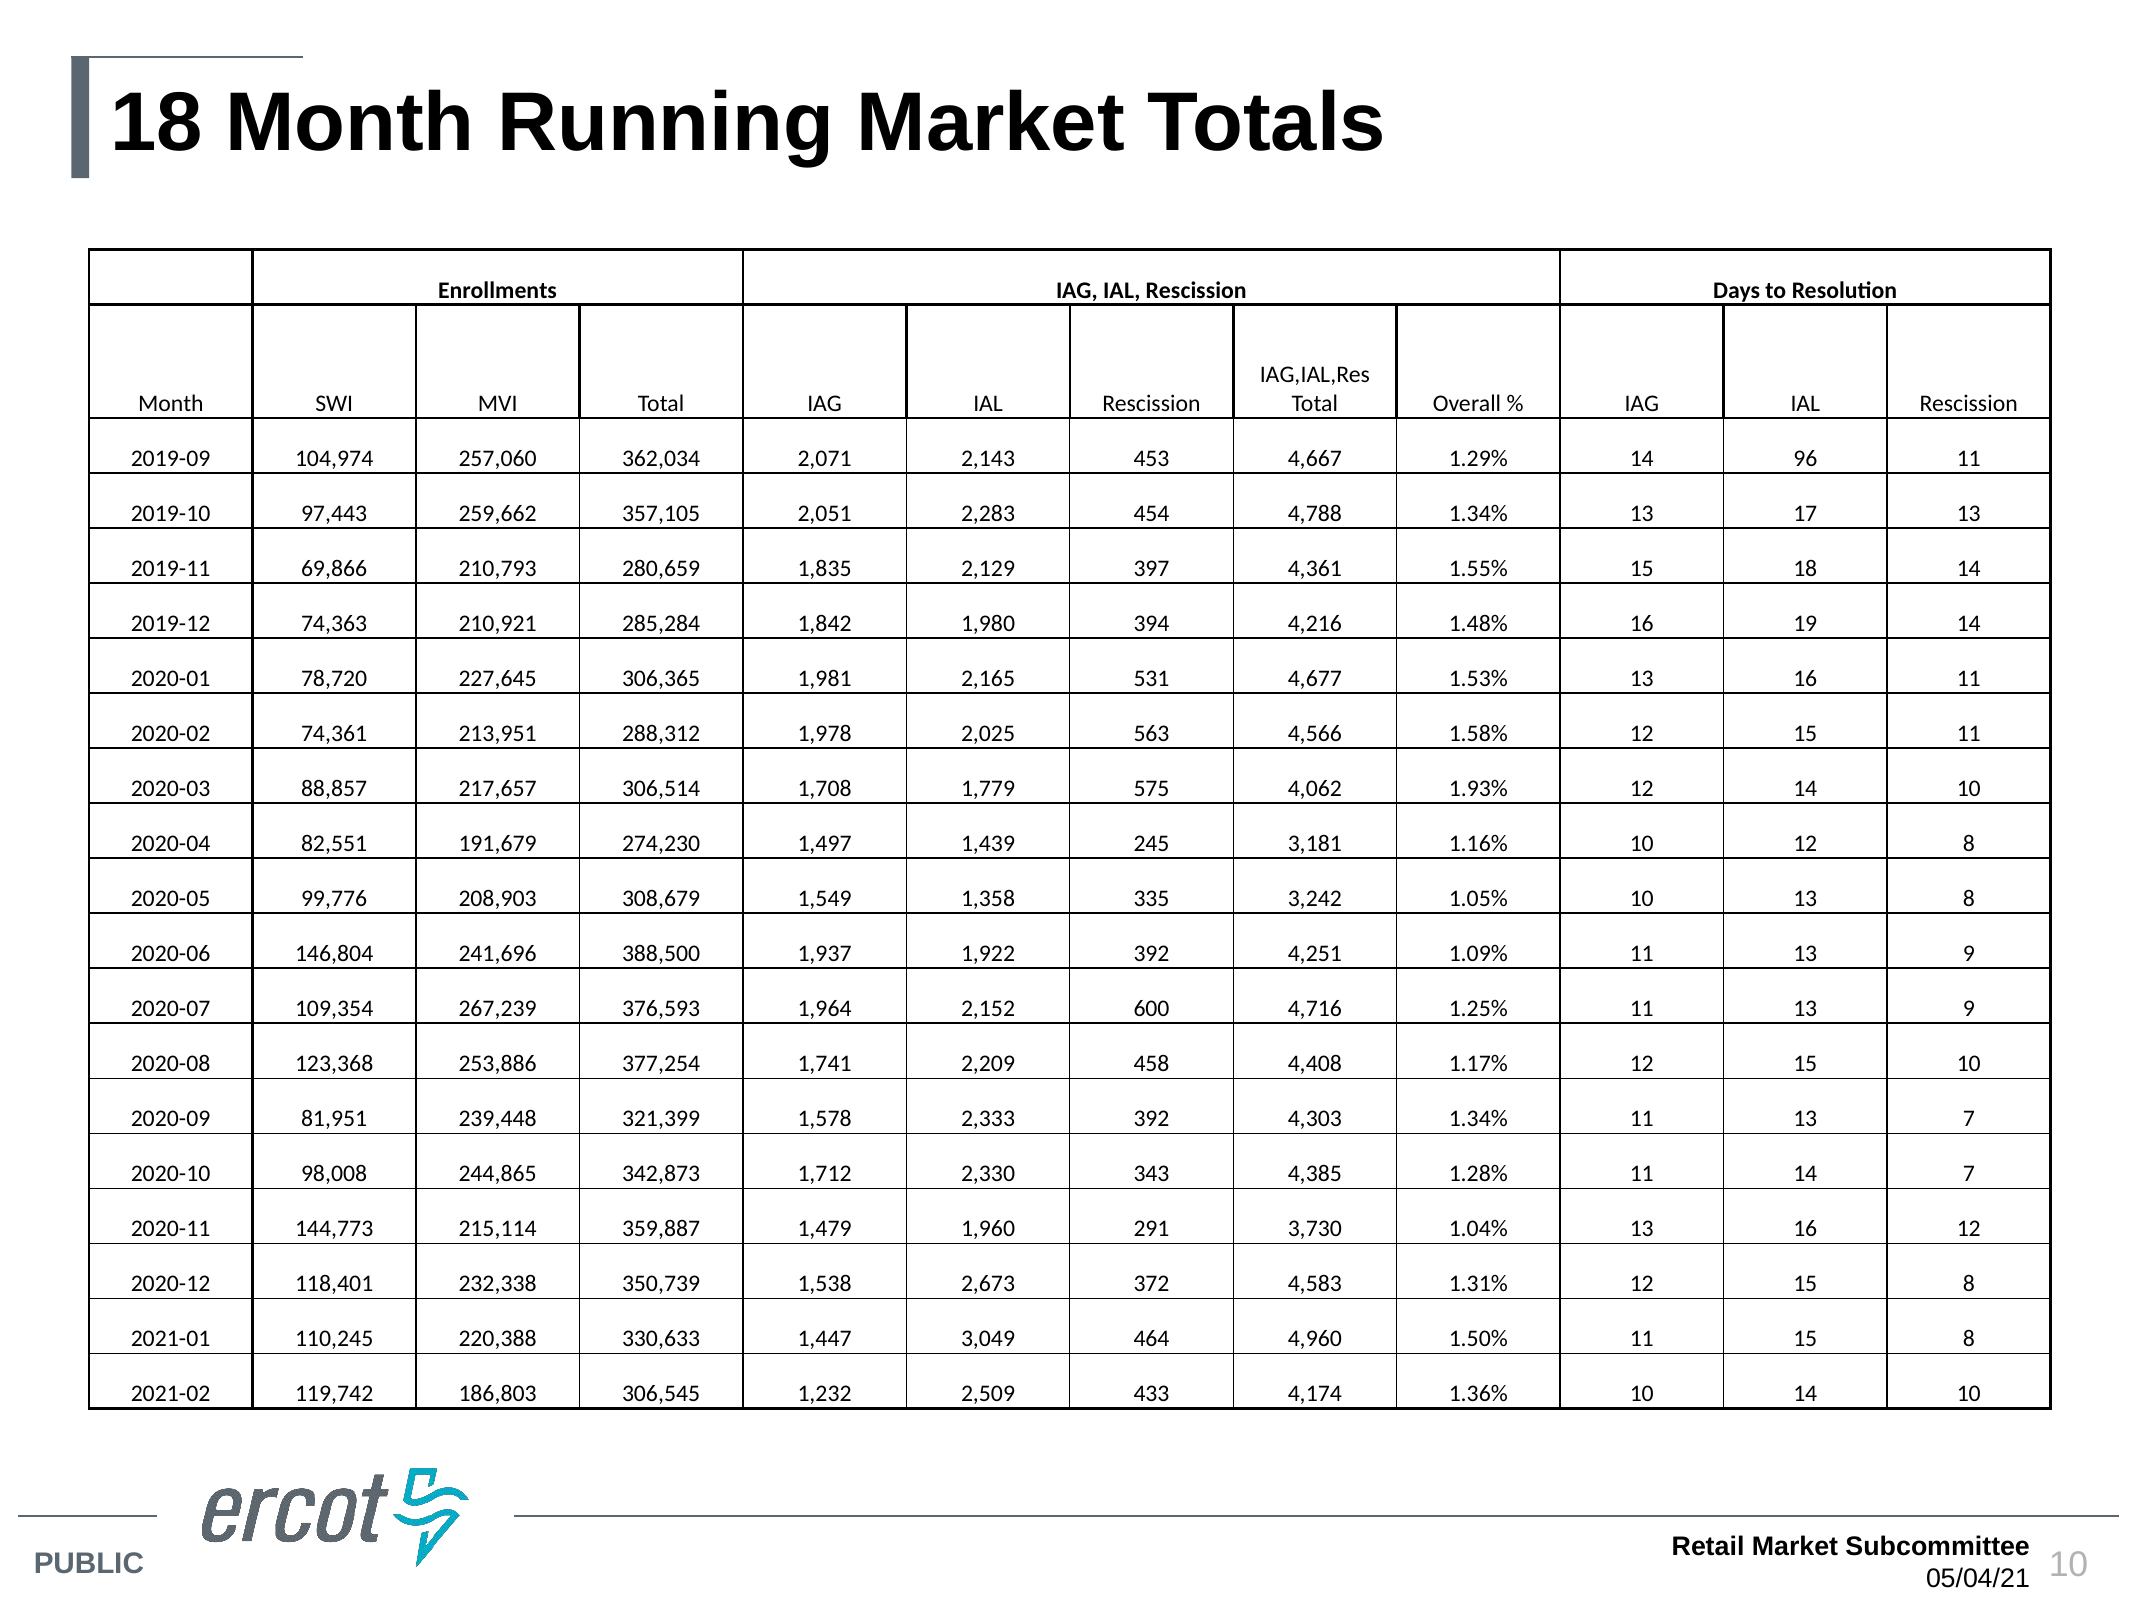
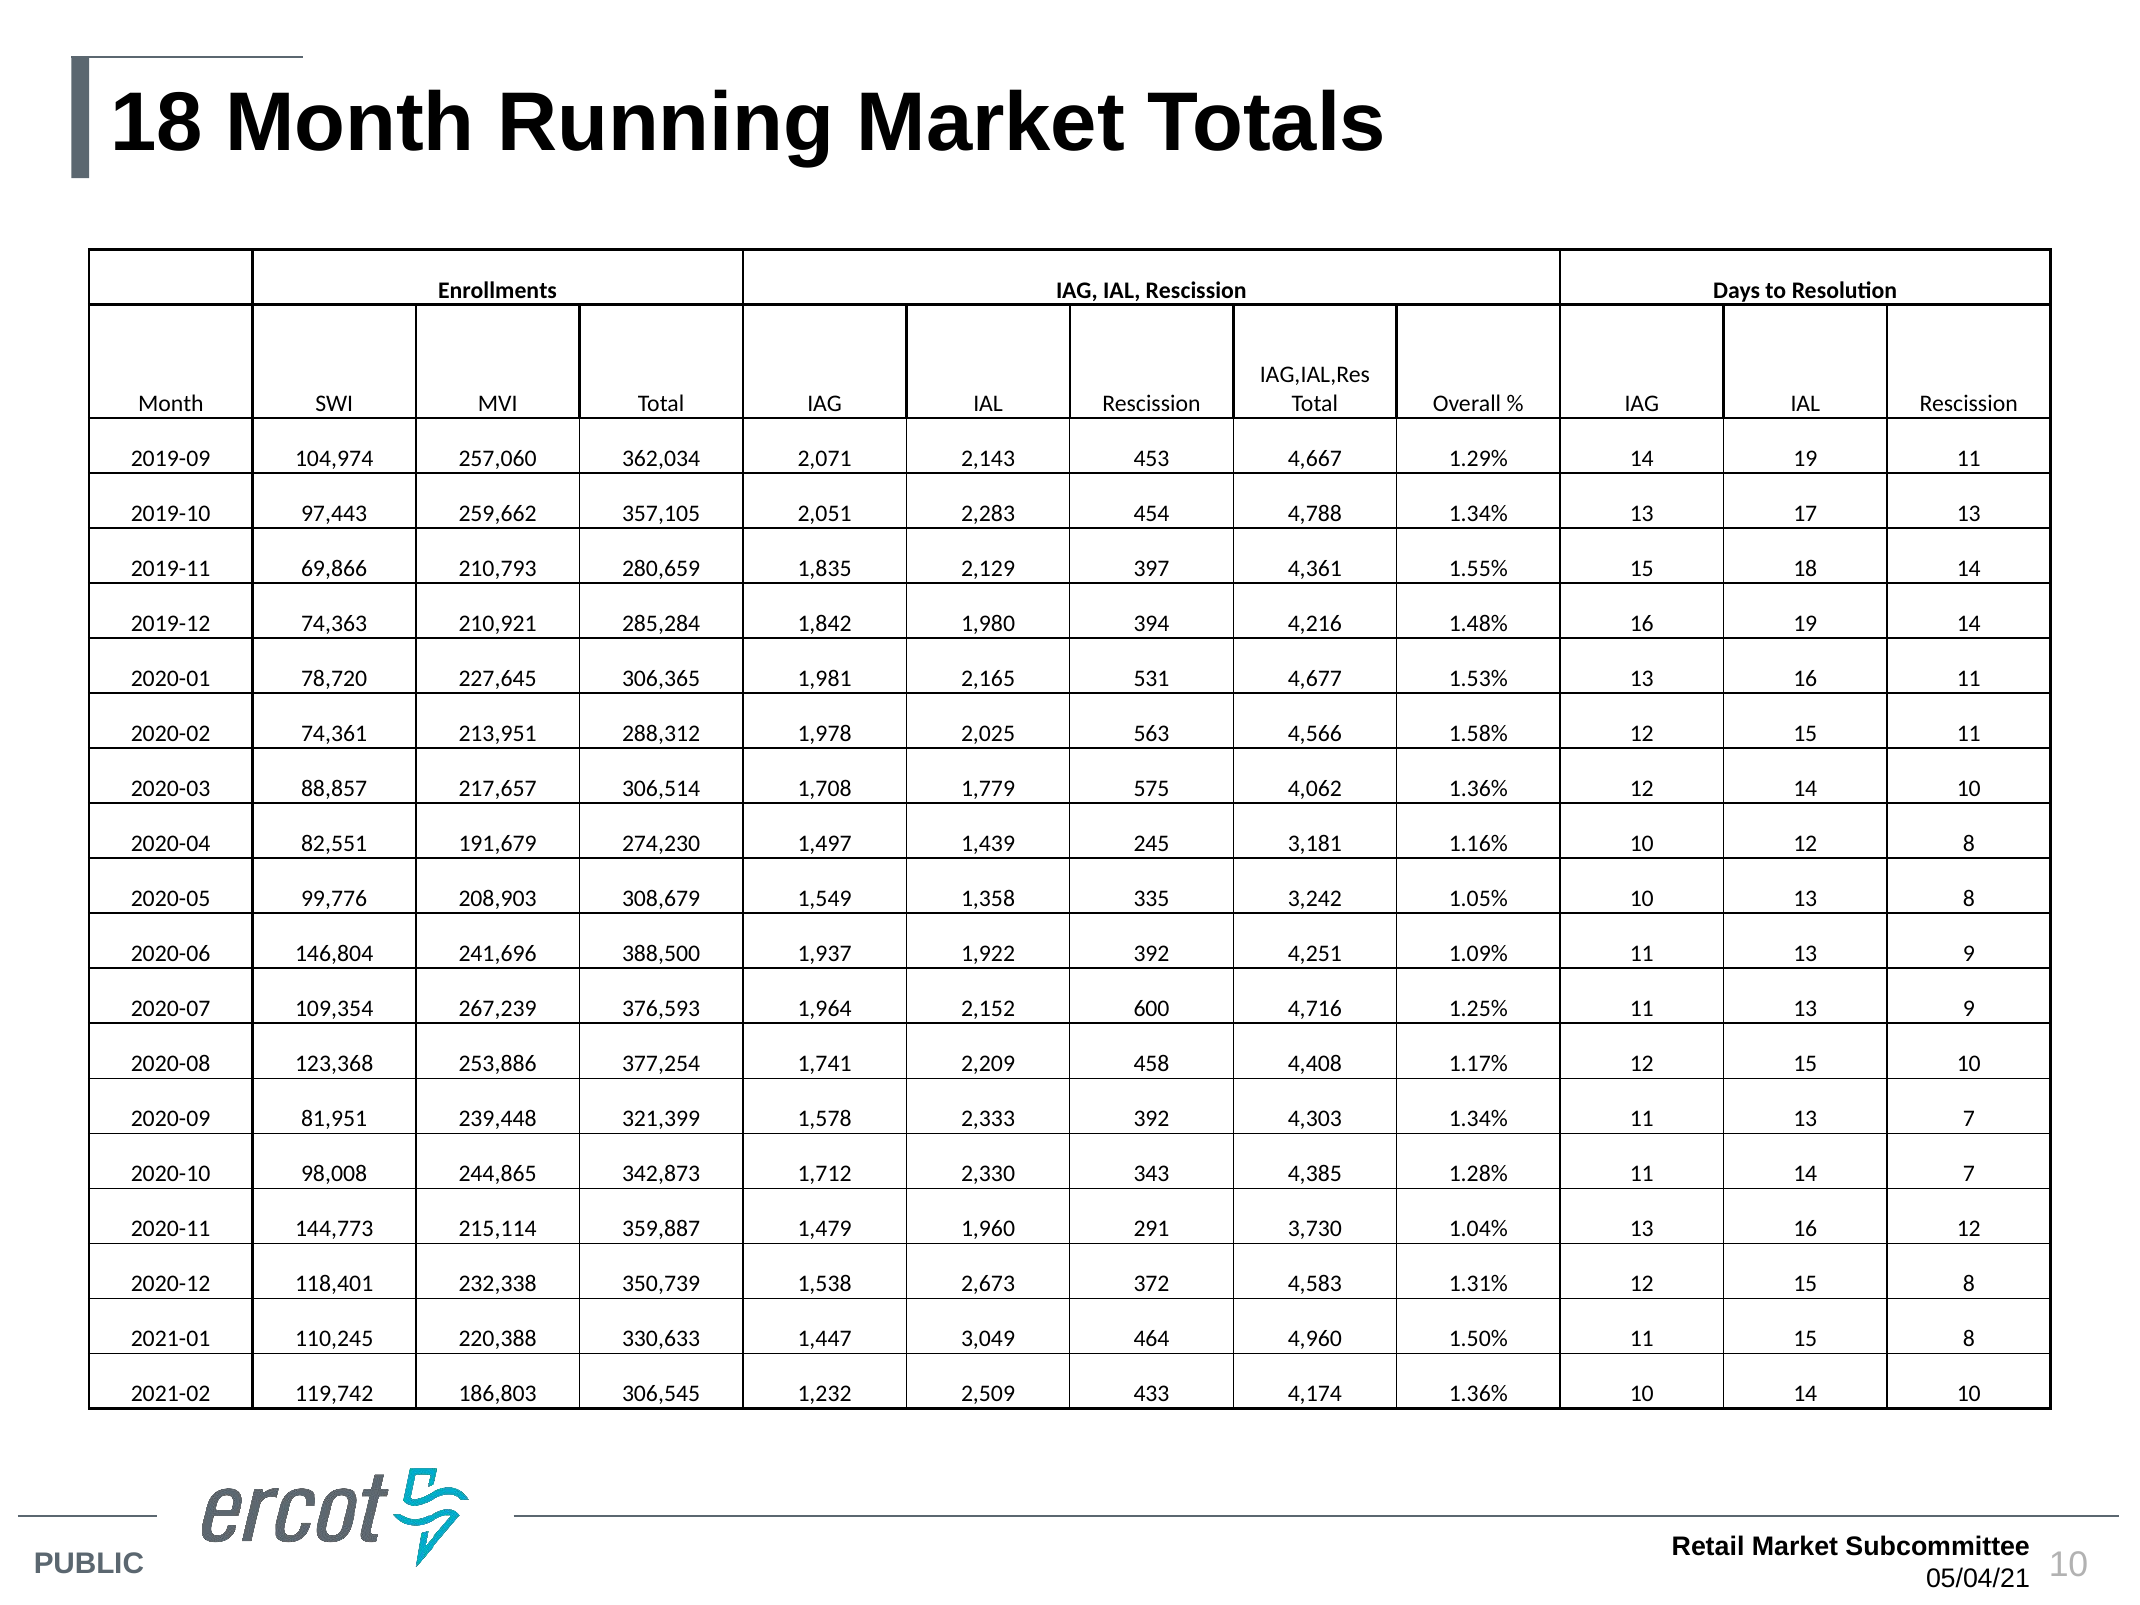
14 96: 96 -> 19
4,062 1.93%: 1.93% -> 1.36%
